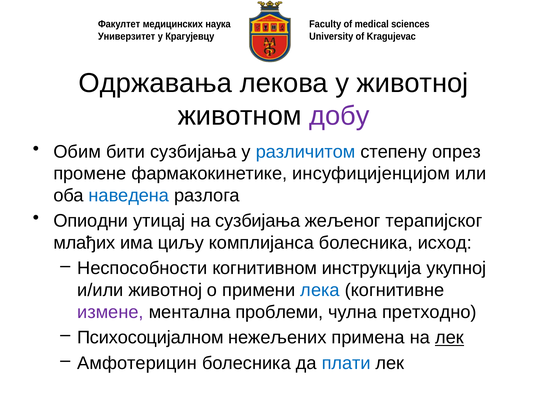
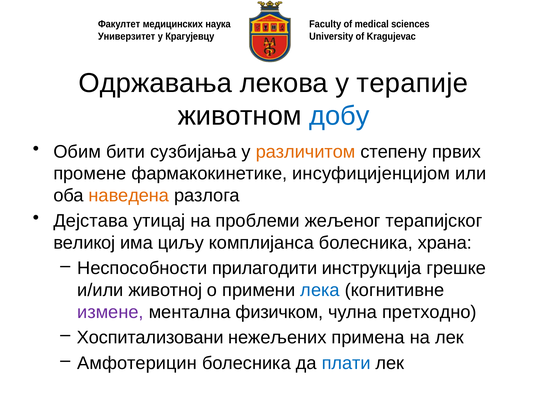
у животној: животној -> терапије
добу colour: purple -> blue
различитом colour: blue -> orange
опрез: опрез -> првих
наведена colour: blue -> orange
Опиодни: Опиодни -> Дејстава
на сузбијања: сузбијања -> проблеми
млађих: млађих -> великој
исход: исход -> храна
когнитивном: когнитивном -> прилагодити
укупној: укупној -> грешке
проблеми: проблеми -> физичком
Психосоцијалном: Психосоцијалном -> Хоспитализовани
лек at (449, 338) underline: present -> none
